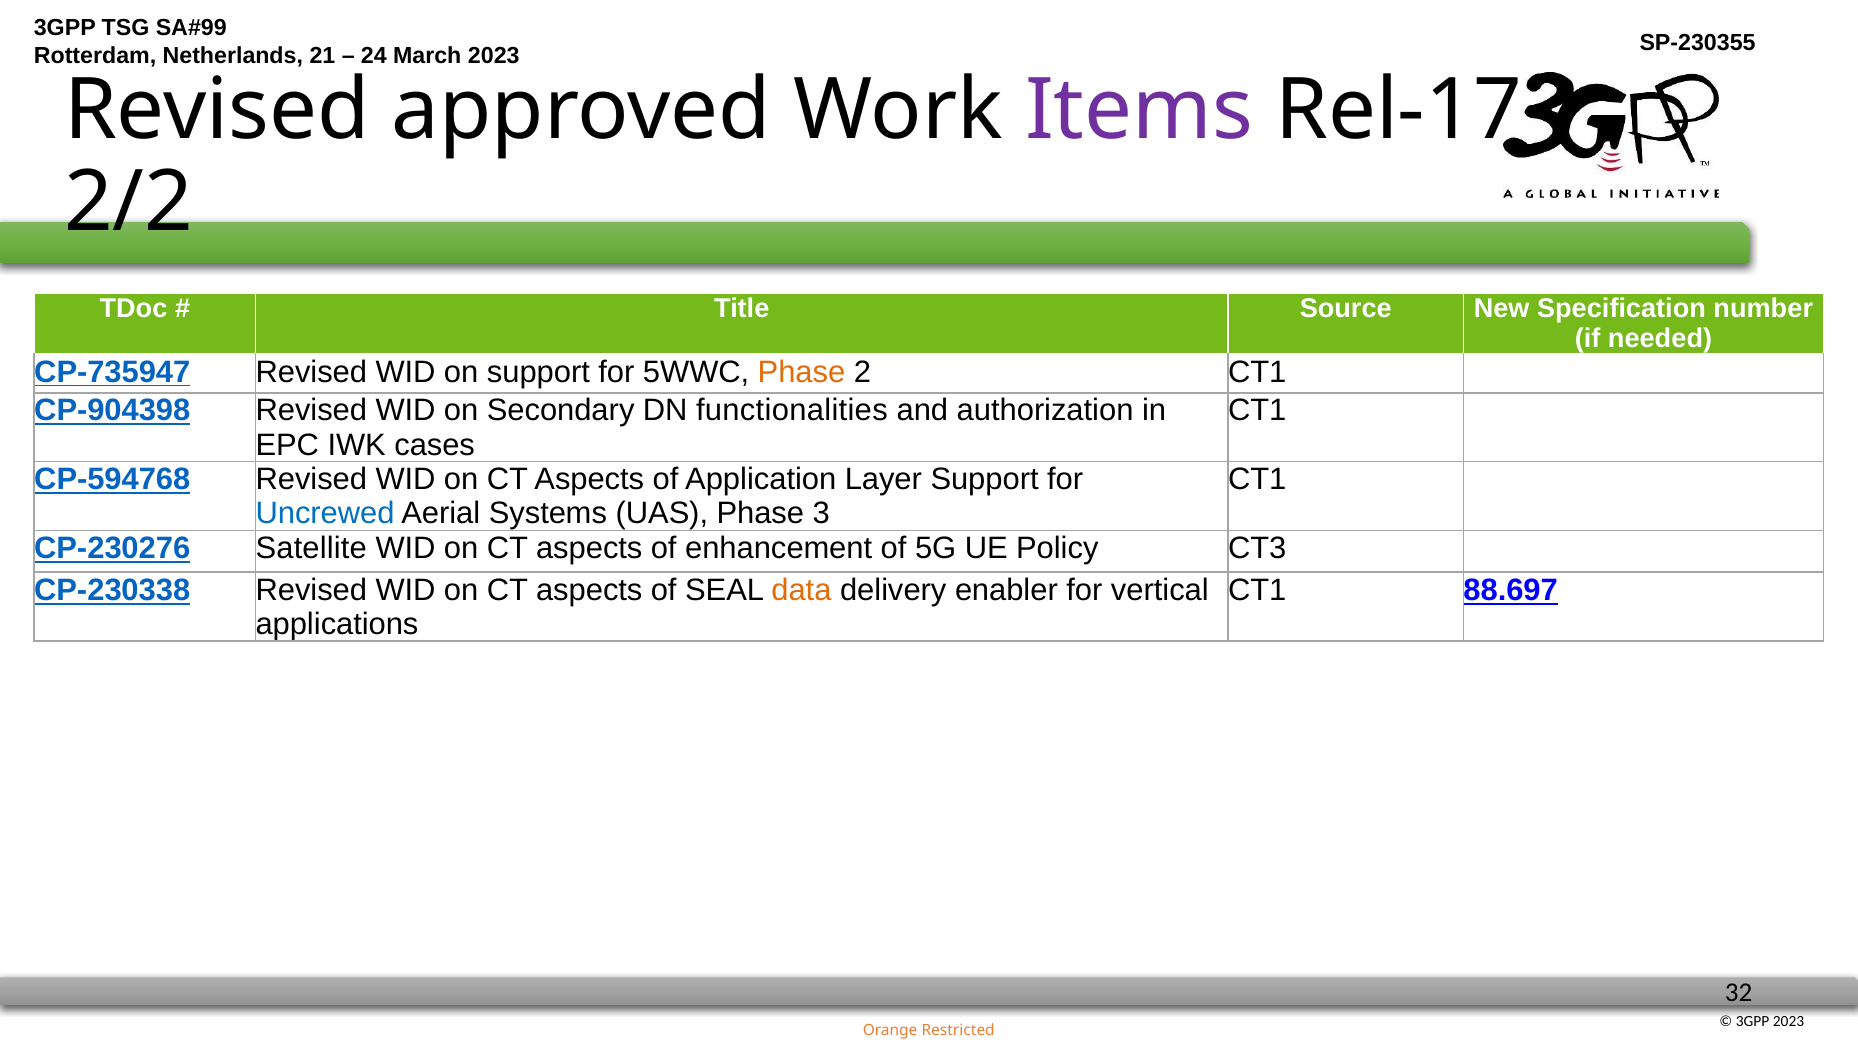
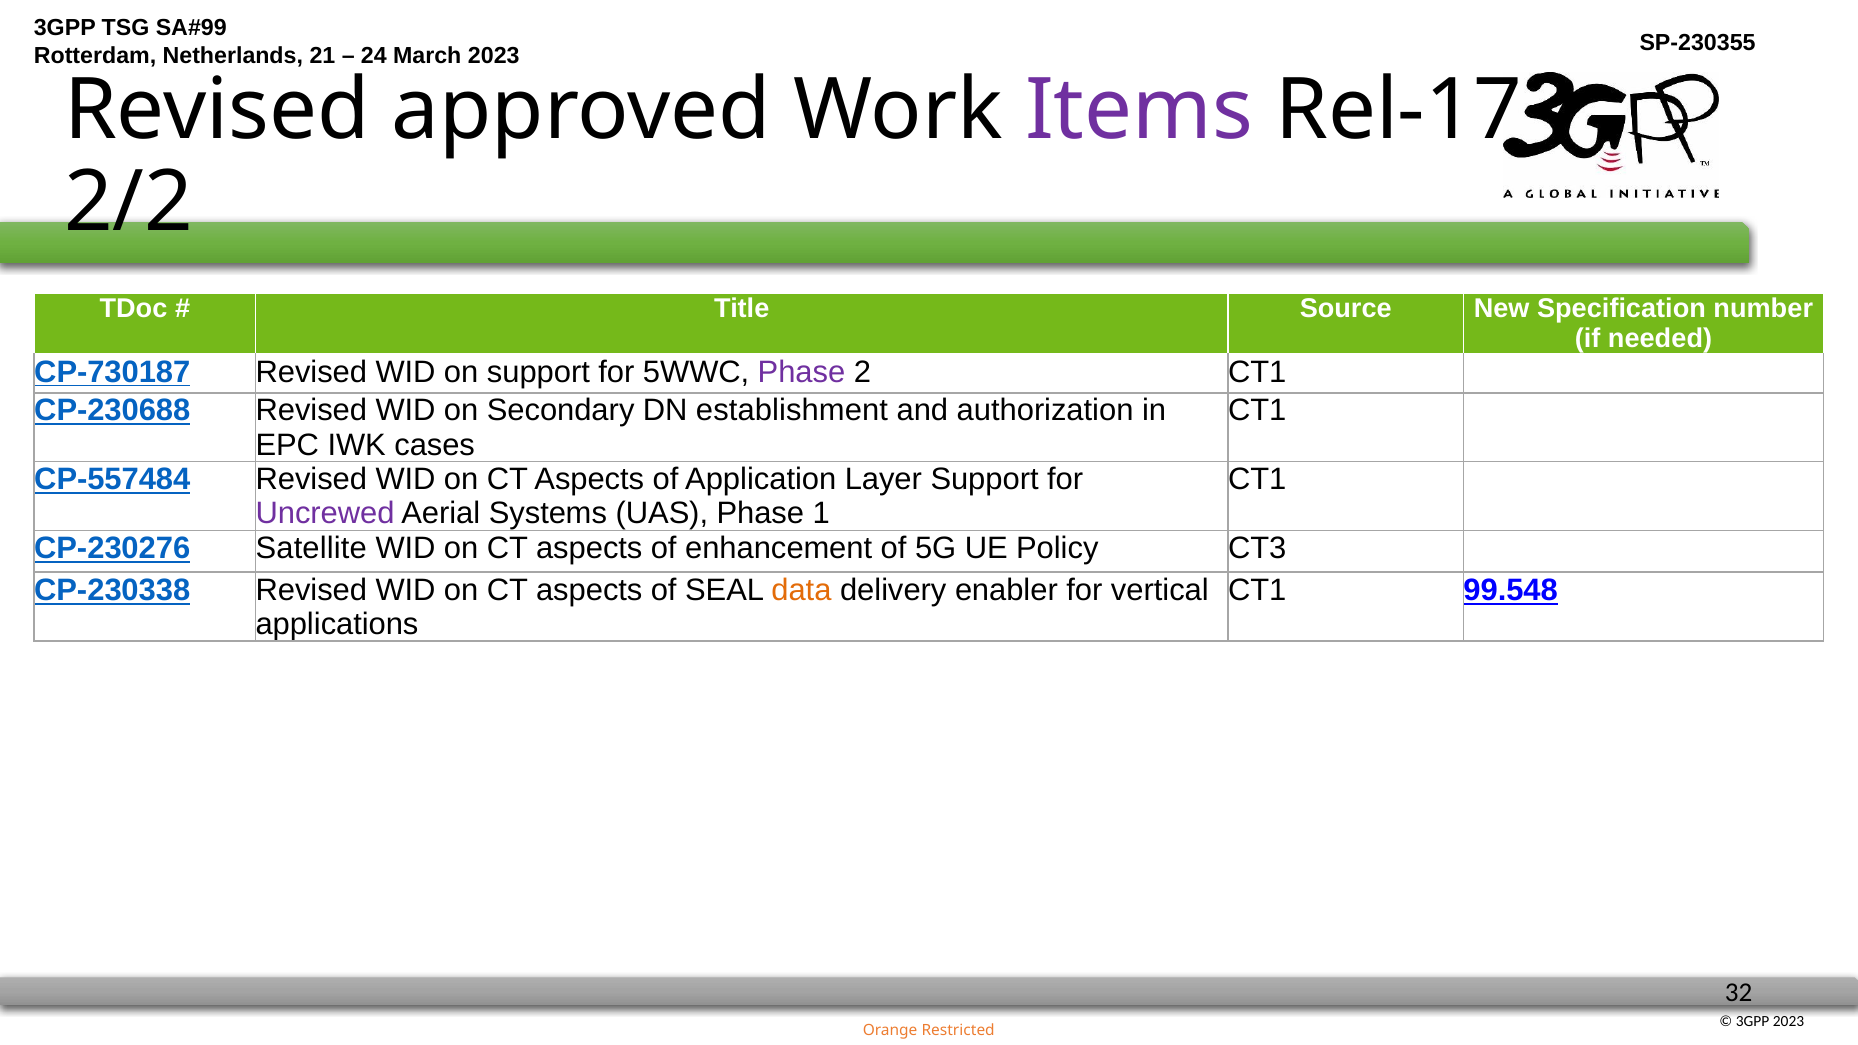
CP-735947: CP-735947 -> CP-730187
Phase at (801, 372) colour: orange -> purple
CP-904398: CP-904398 -> CP-230688
functionalities: functionalities -> establishment
CP-594768: CP-594768 -> CP-557484
Uncrewed colour: blue -> purple
3: 3 -> 1
88.697: 88.697 -> 99.548
